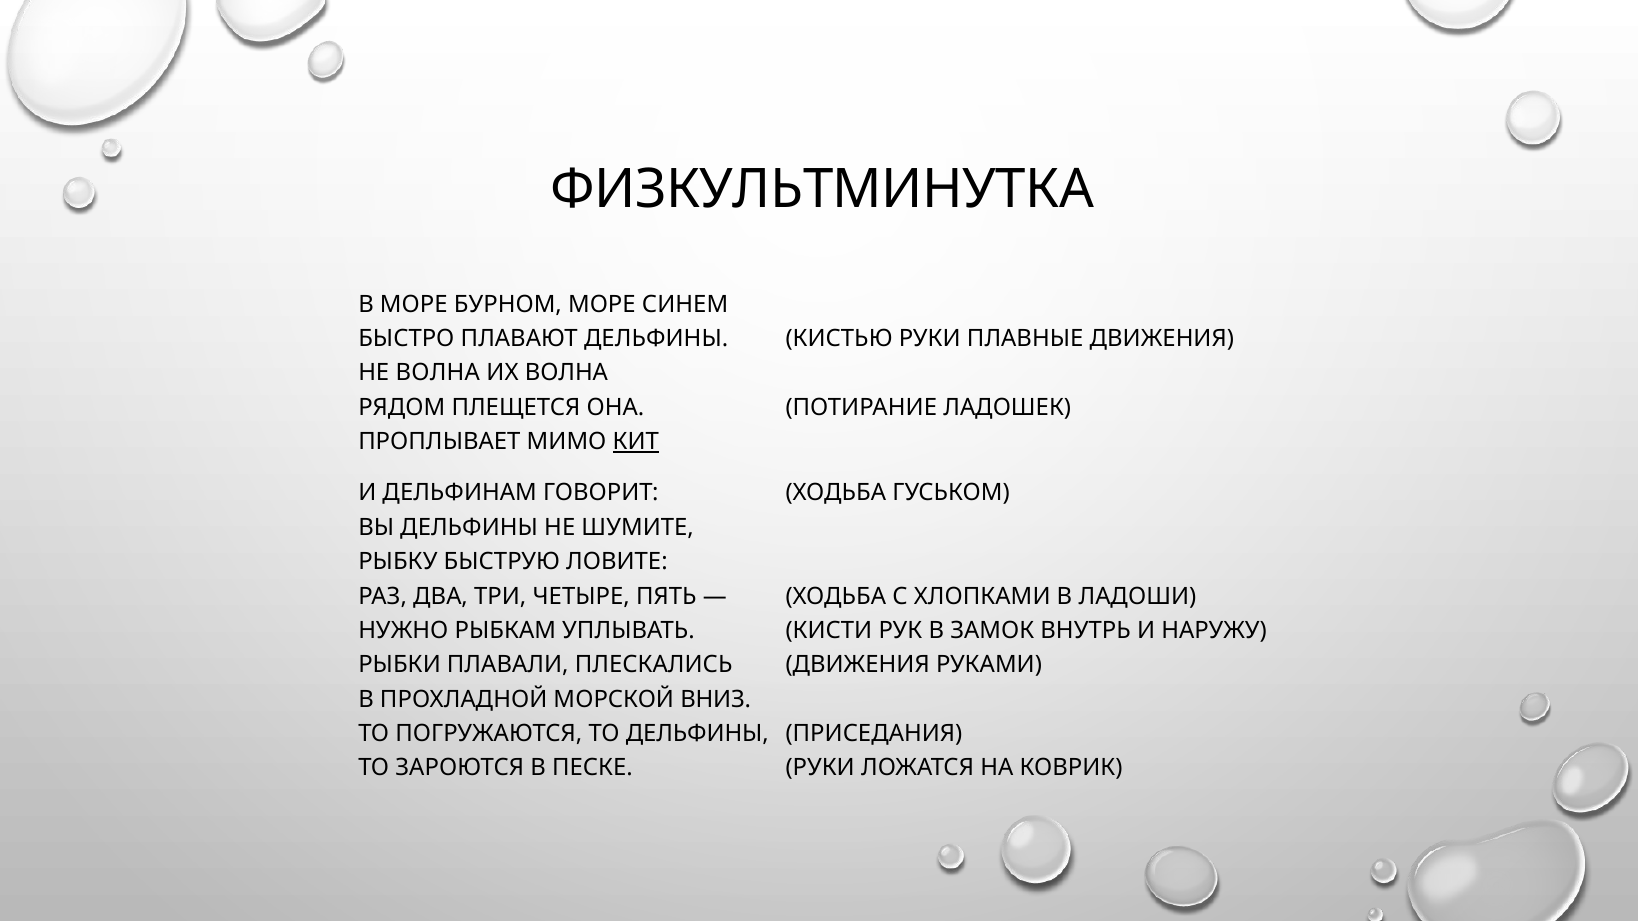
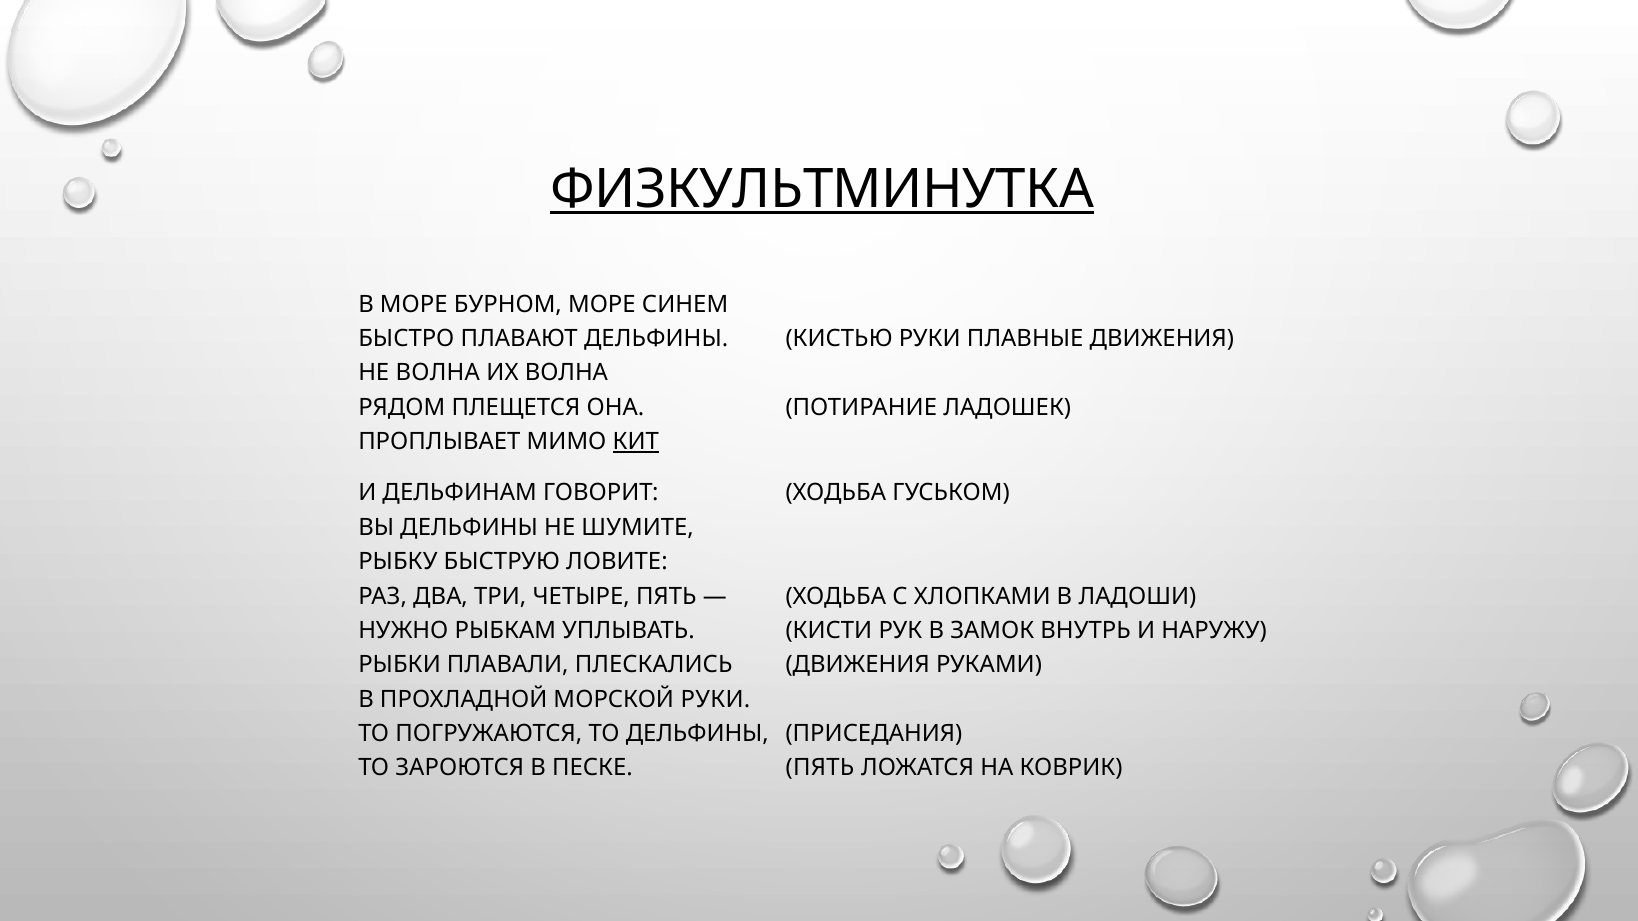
ФИЗКУЛЬТМИНУТКА underline: none -> present
МОРСКОЙ ВНИЗ: ВНИЗ -> РУКИ
ПЕСКЕ РУКИ: РУКИ -> ПЯТЬ
